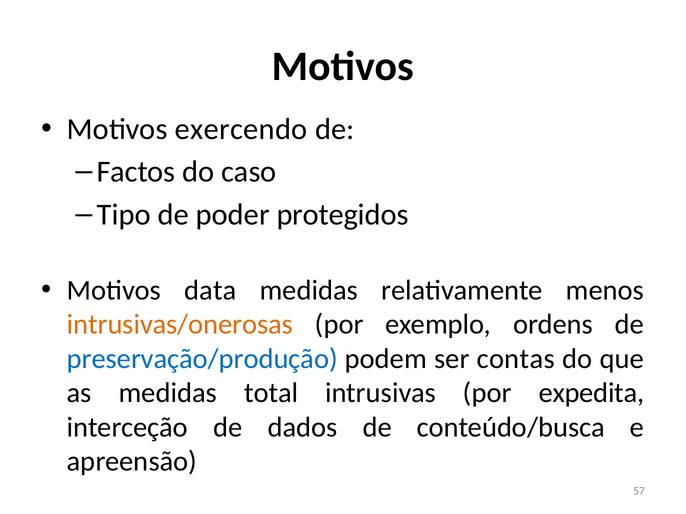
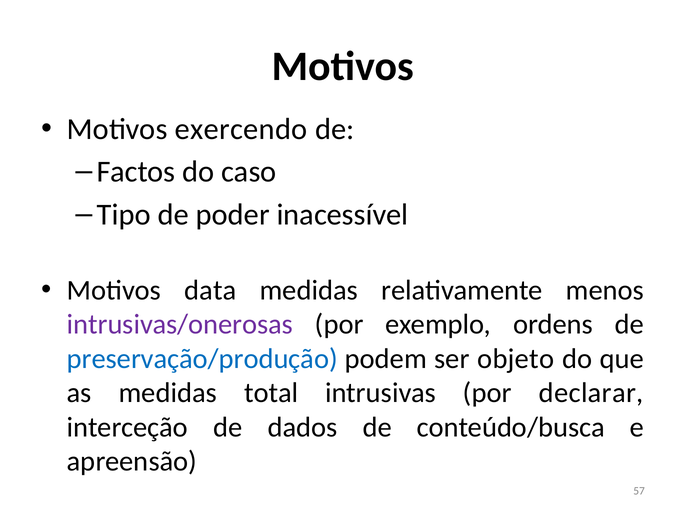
protegidos: protegidos -> inacessível
intrusivas/onerosas colour: orange -> purple
contas: contas -> objeto
expedita: expedita -> declarar
